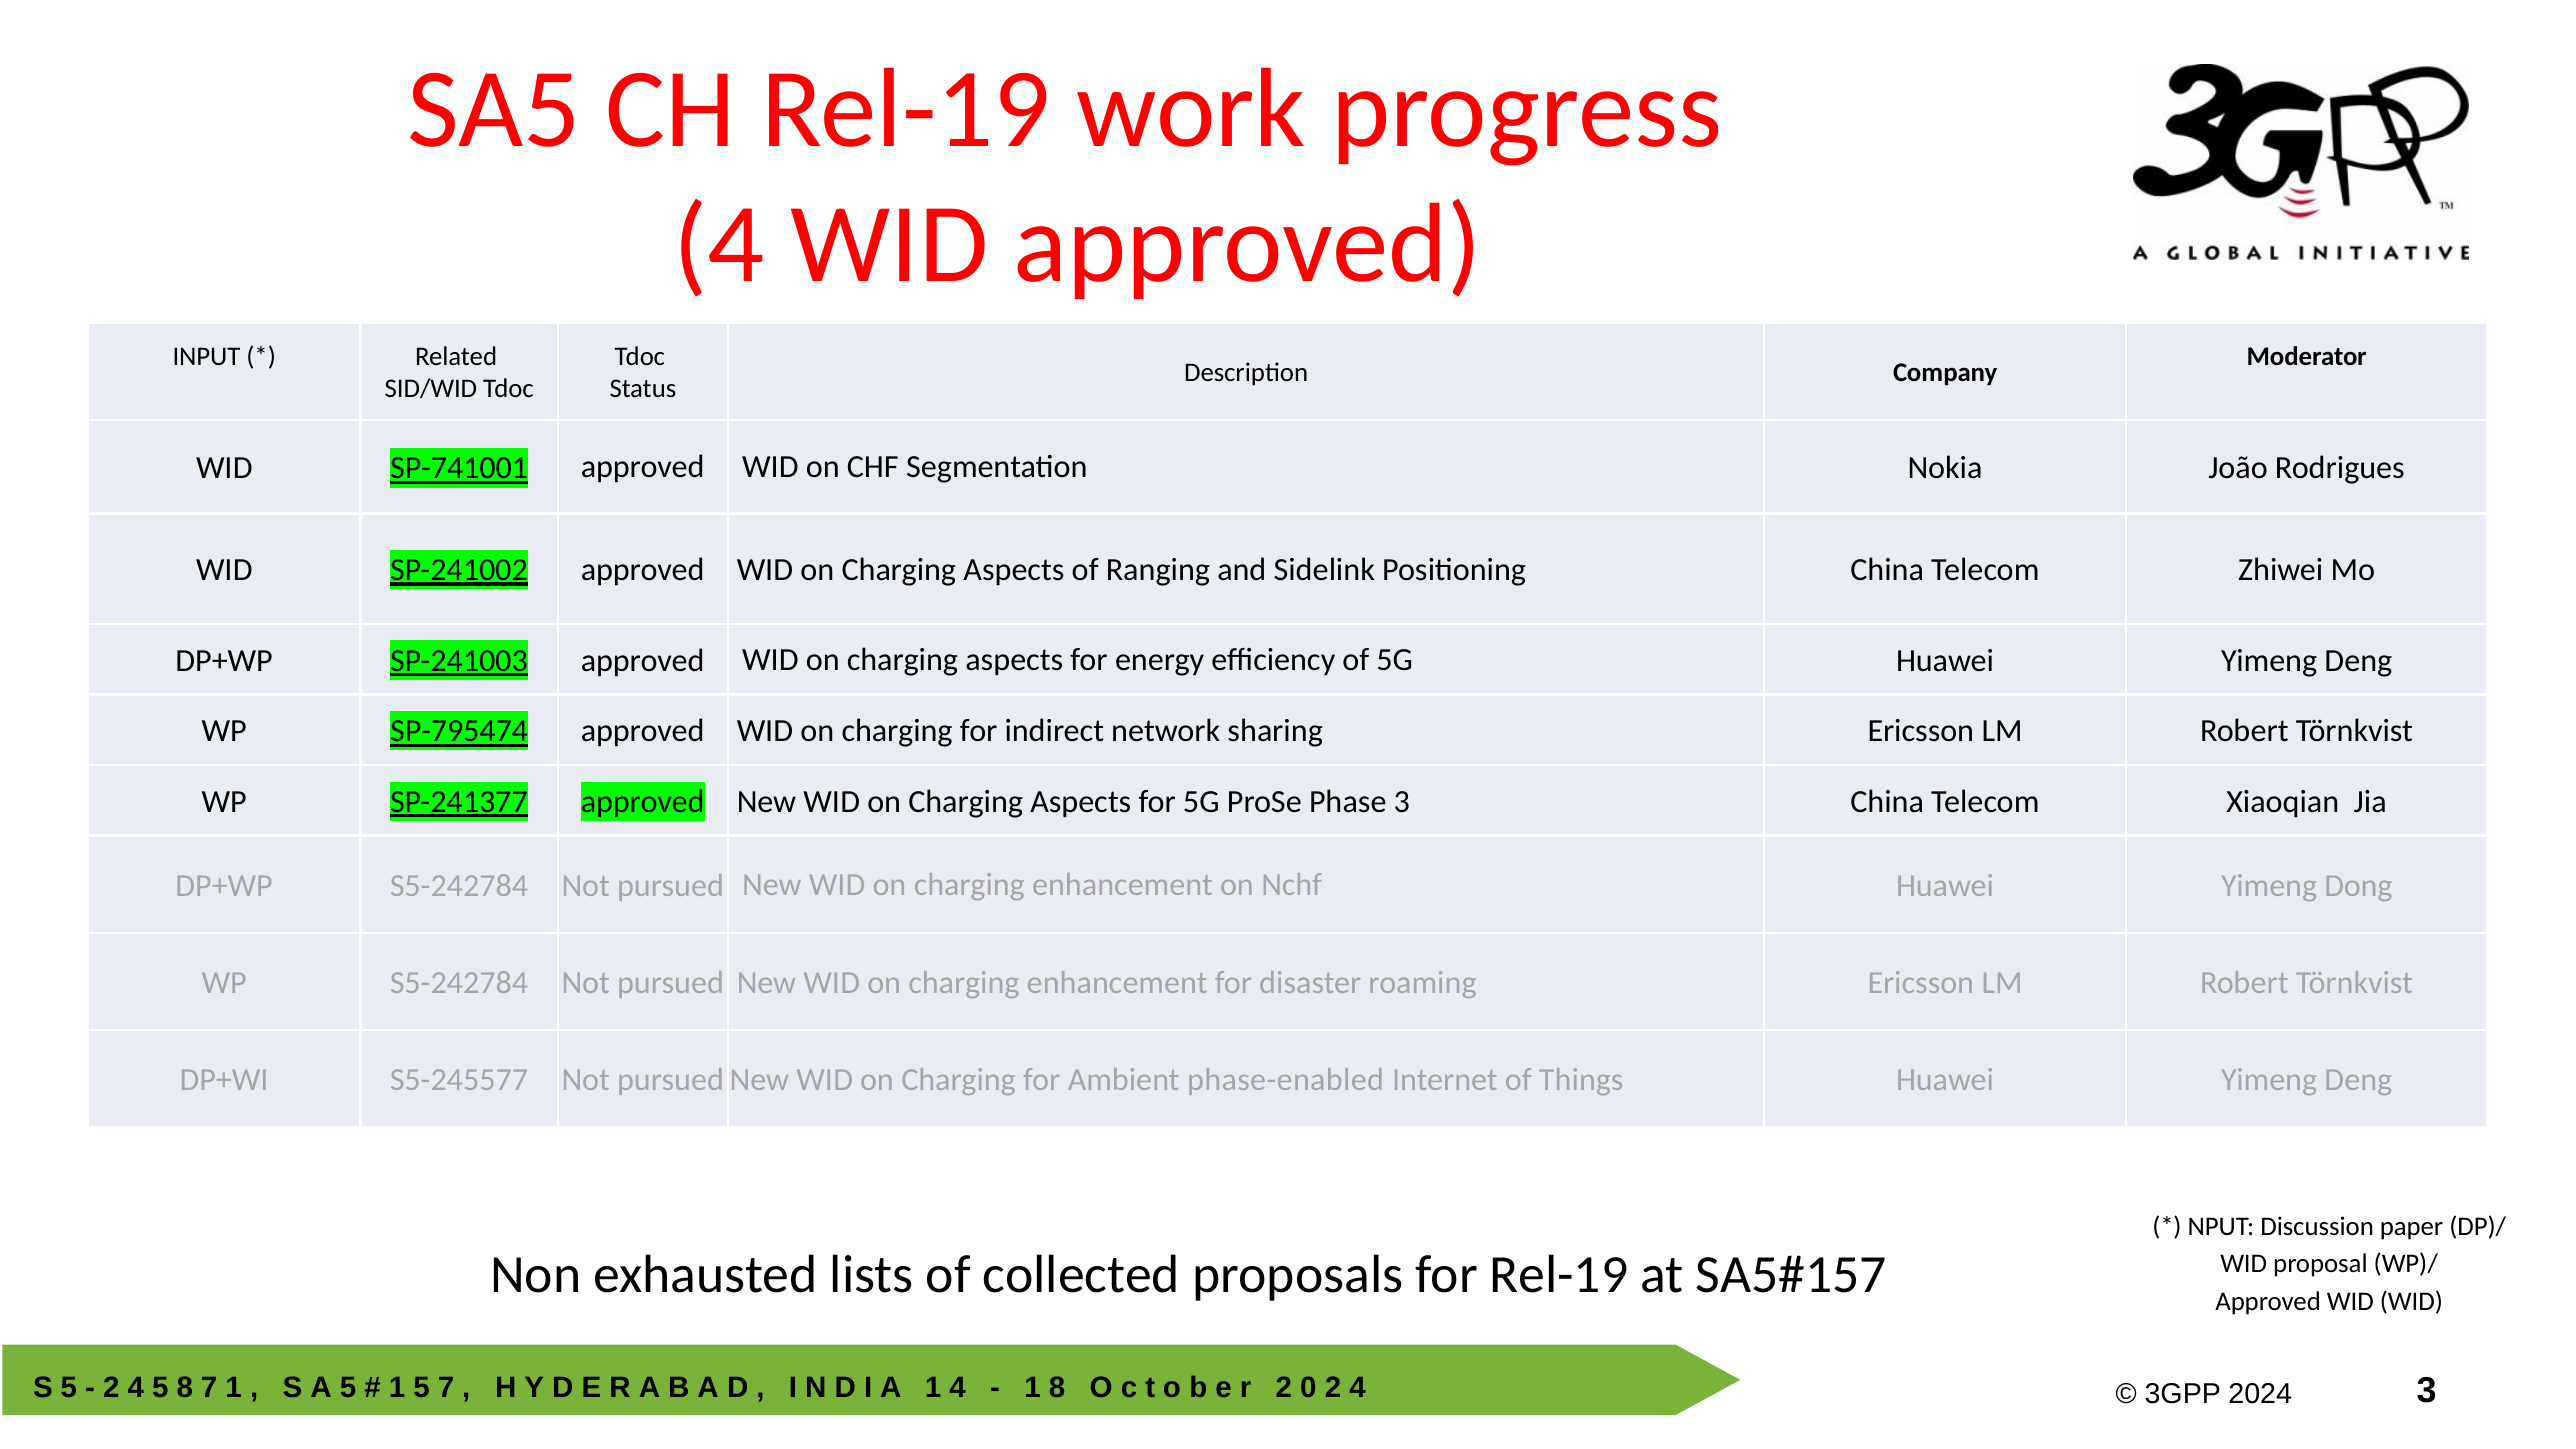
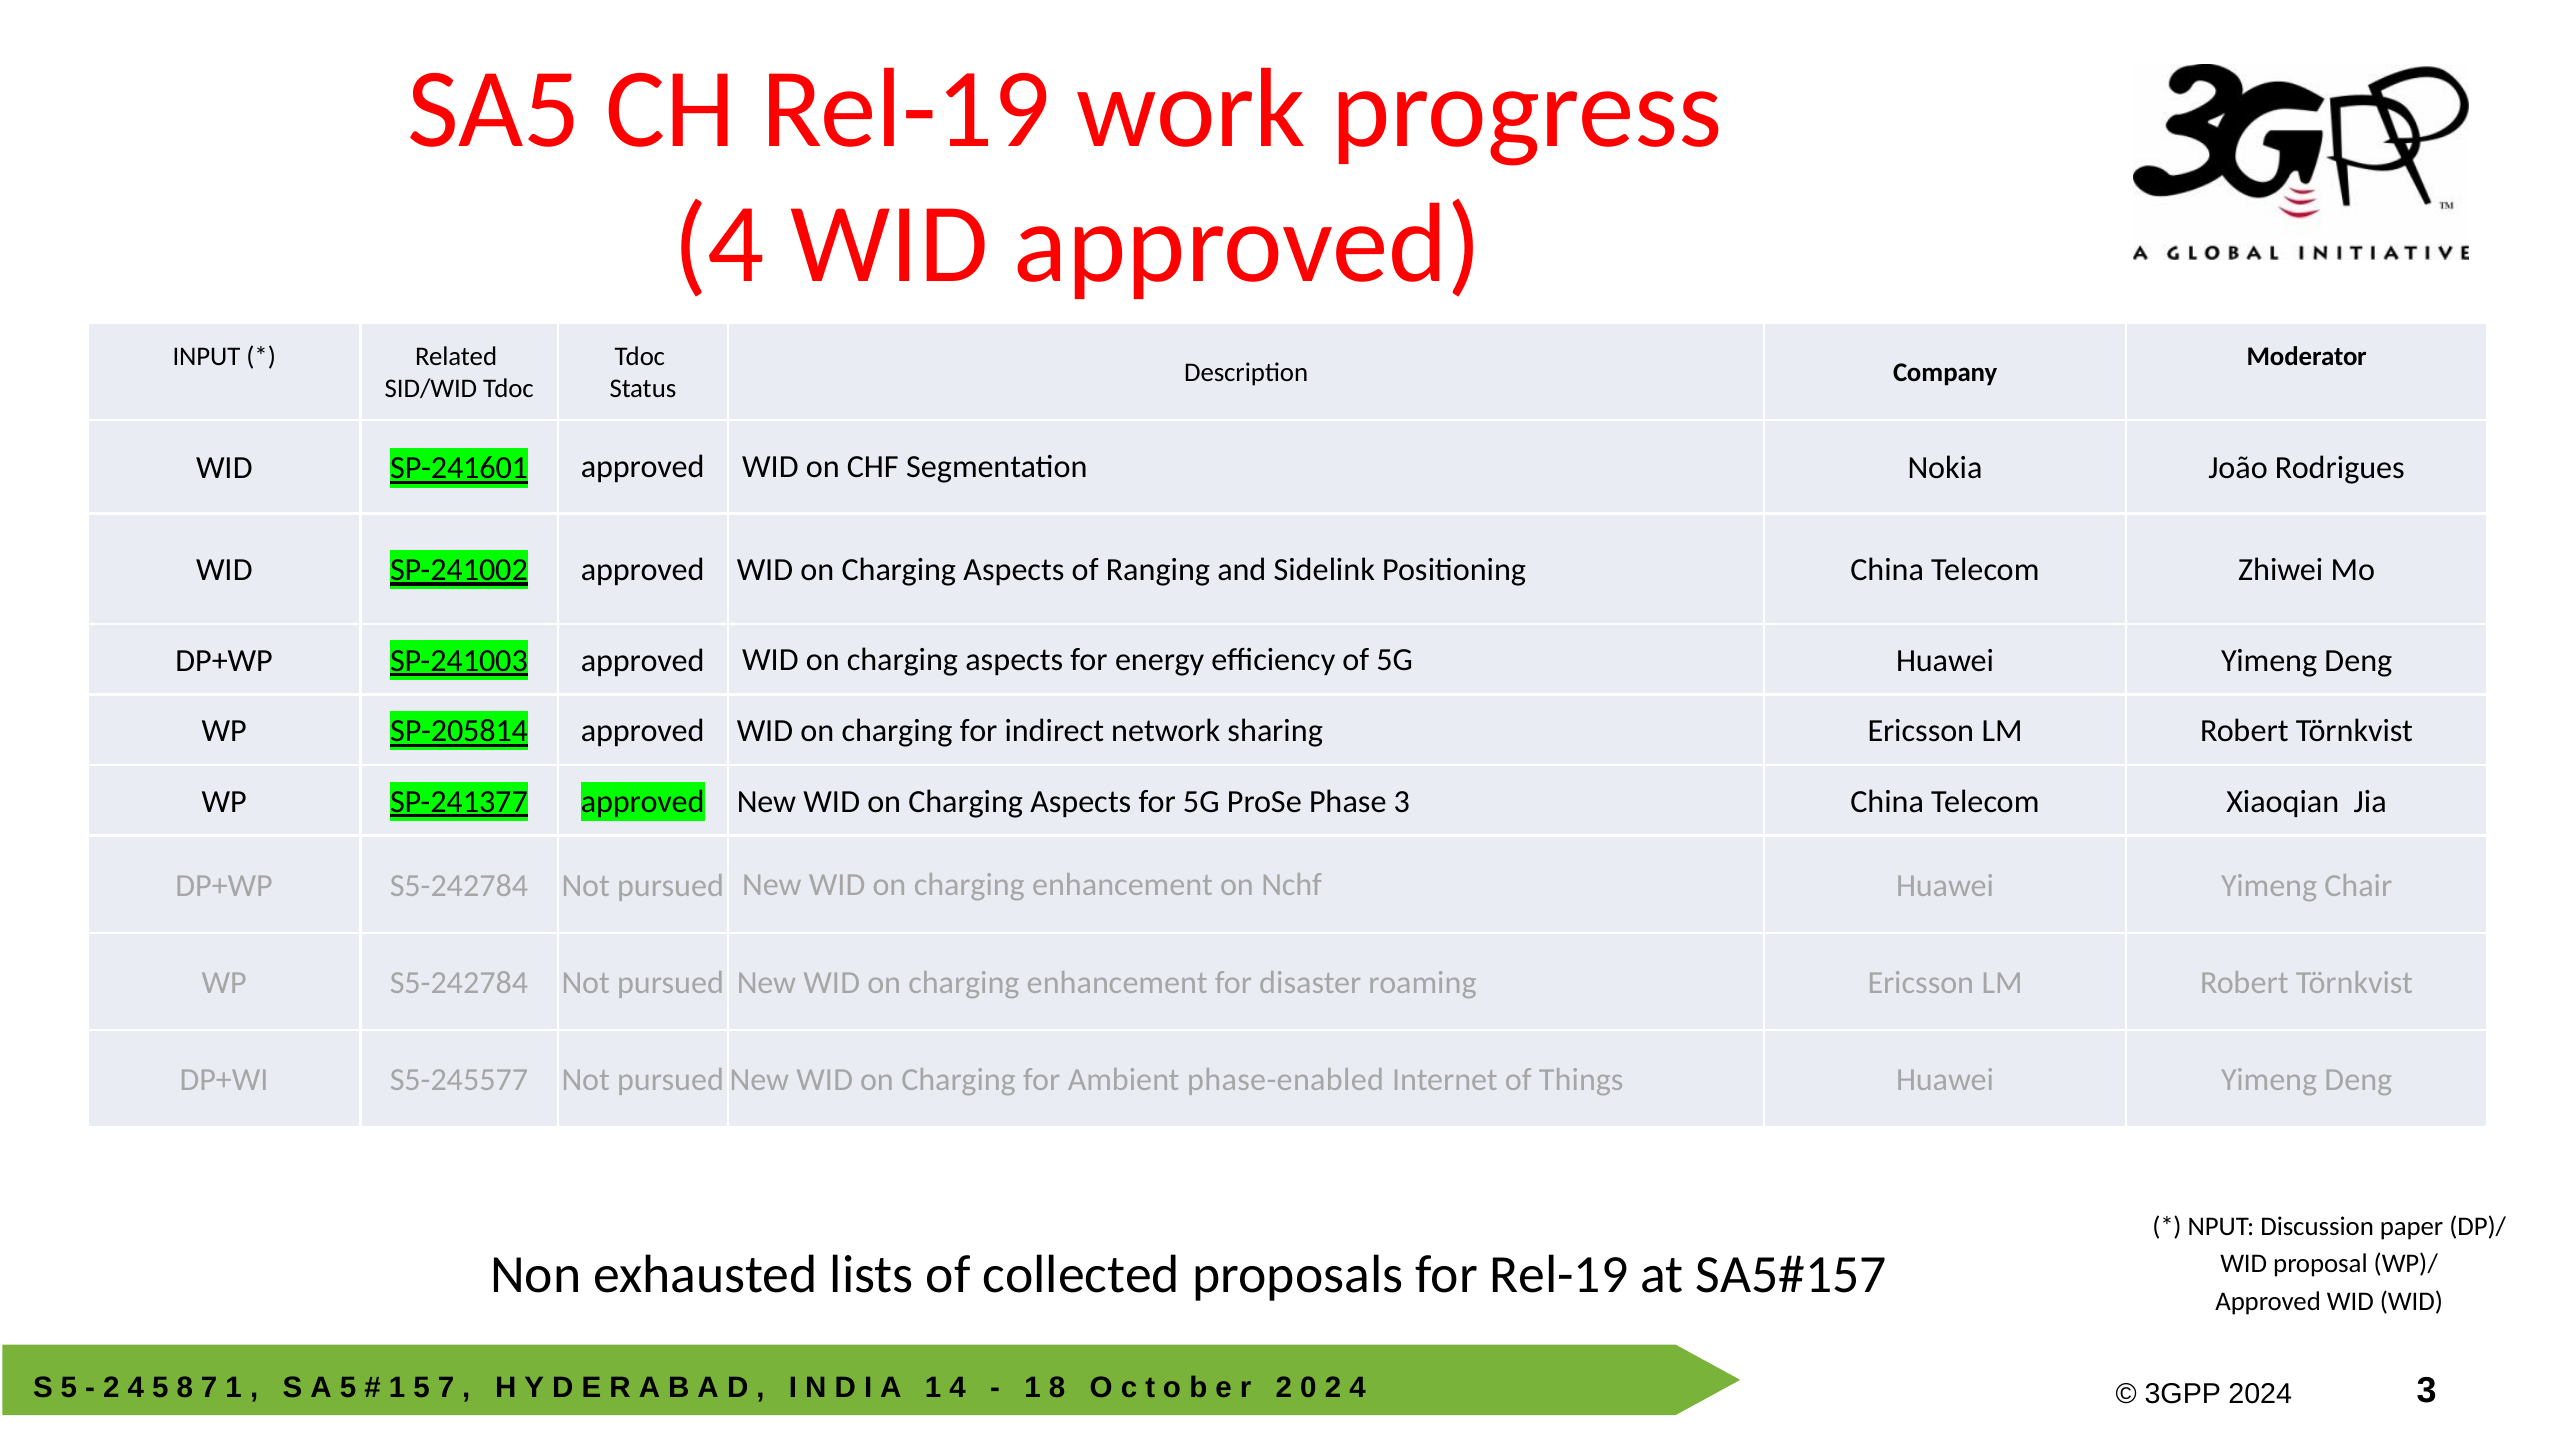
SP-741001: SP-741001 -> SP-241601
SP-795474: SP-795474 -> SP-205814
Dong: Dong -> Chair
